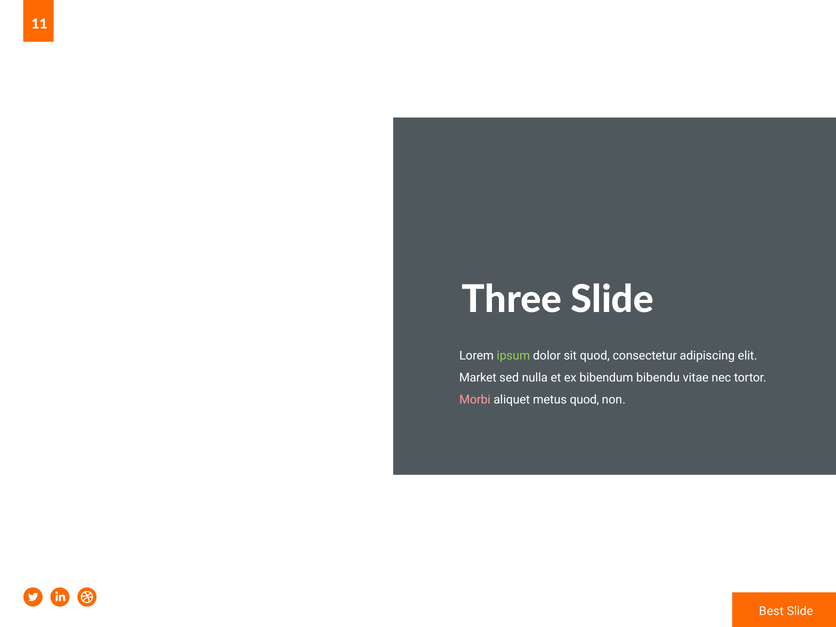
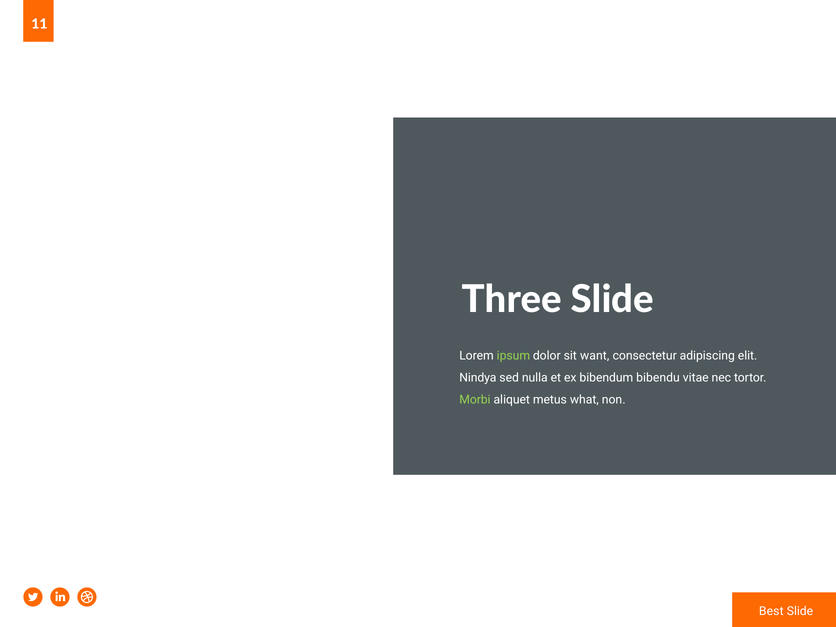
sit quod: quod -> want
Market: Market -> Nindya
Morbi colour: pink -> light green
metus quod: quod -> what
